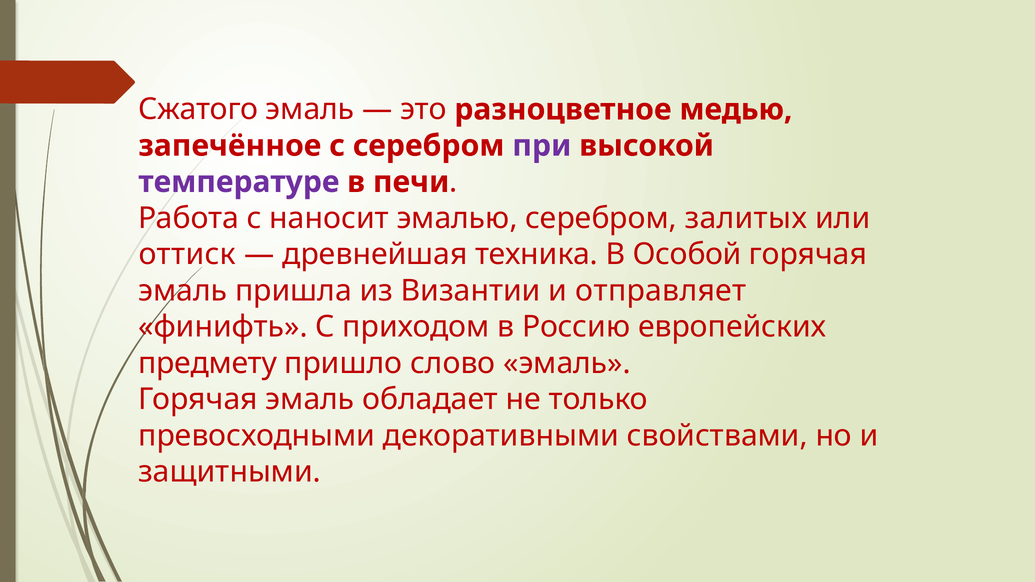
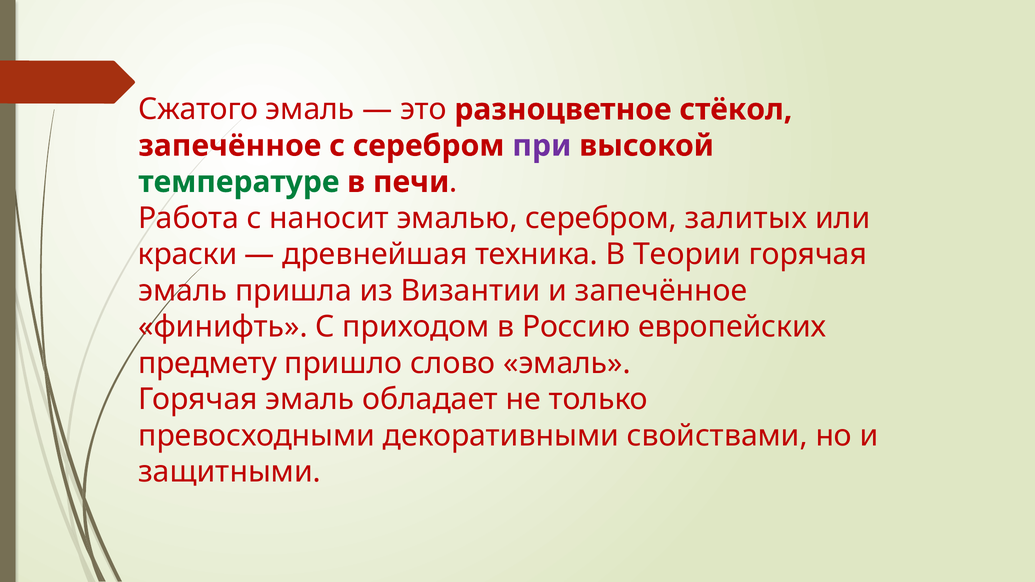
медью: медью -> стёкол
температуре colour: purple -> green
оттиск: оттиск -> краски
Особой: Особой -> Теории
и отправляет: отправляет -> запечённое
